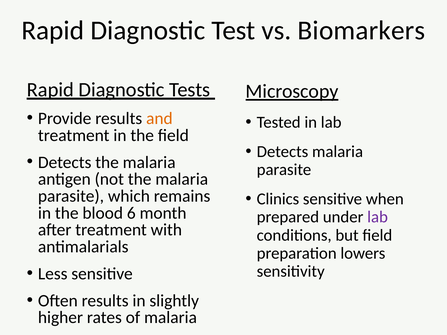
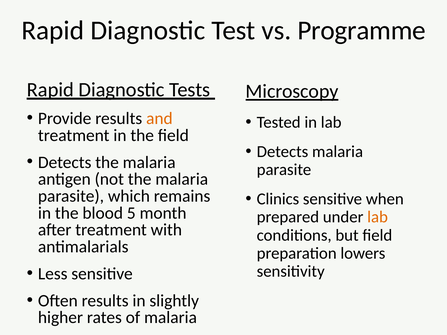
Biomarkers: Biomarkers -> Programme
6: 6 -> 5
lab at (378, 217) colour: purple -> orange
